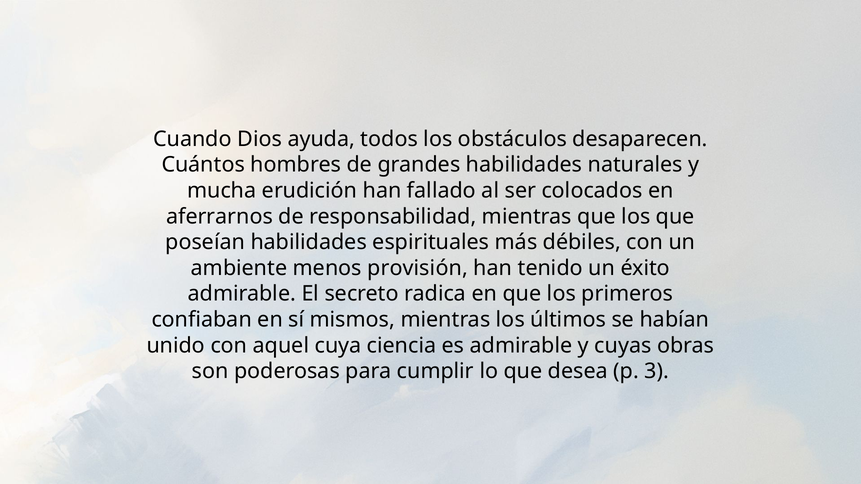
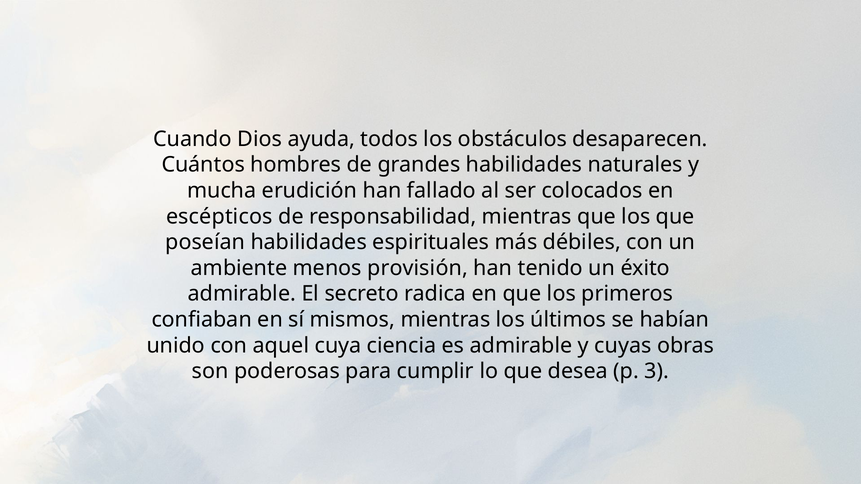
aferrarnos: aferrarnos -> escépticos
